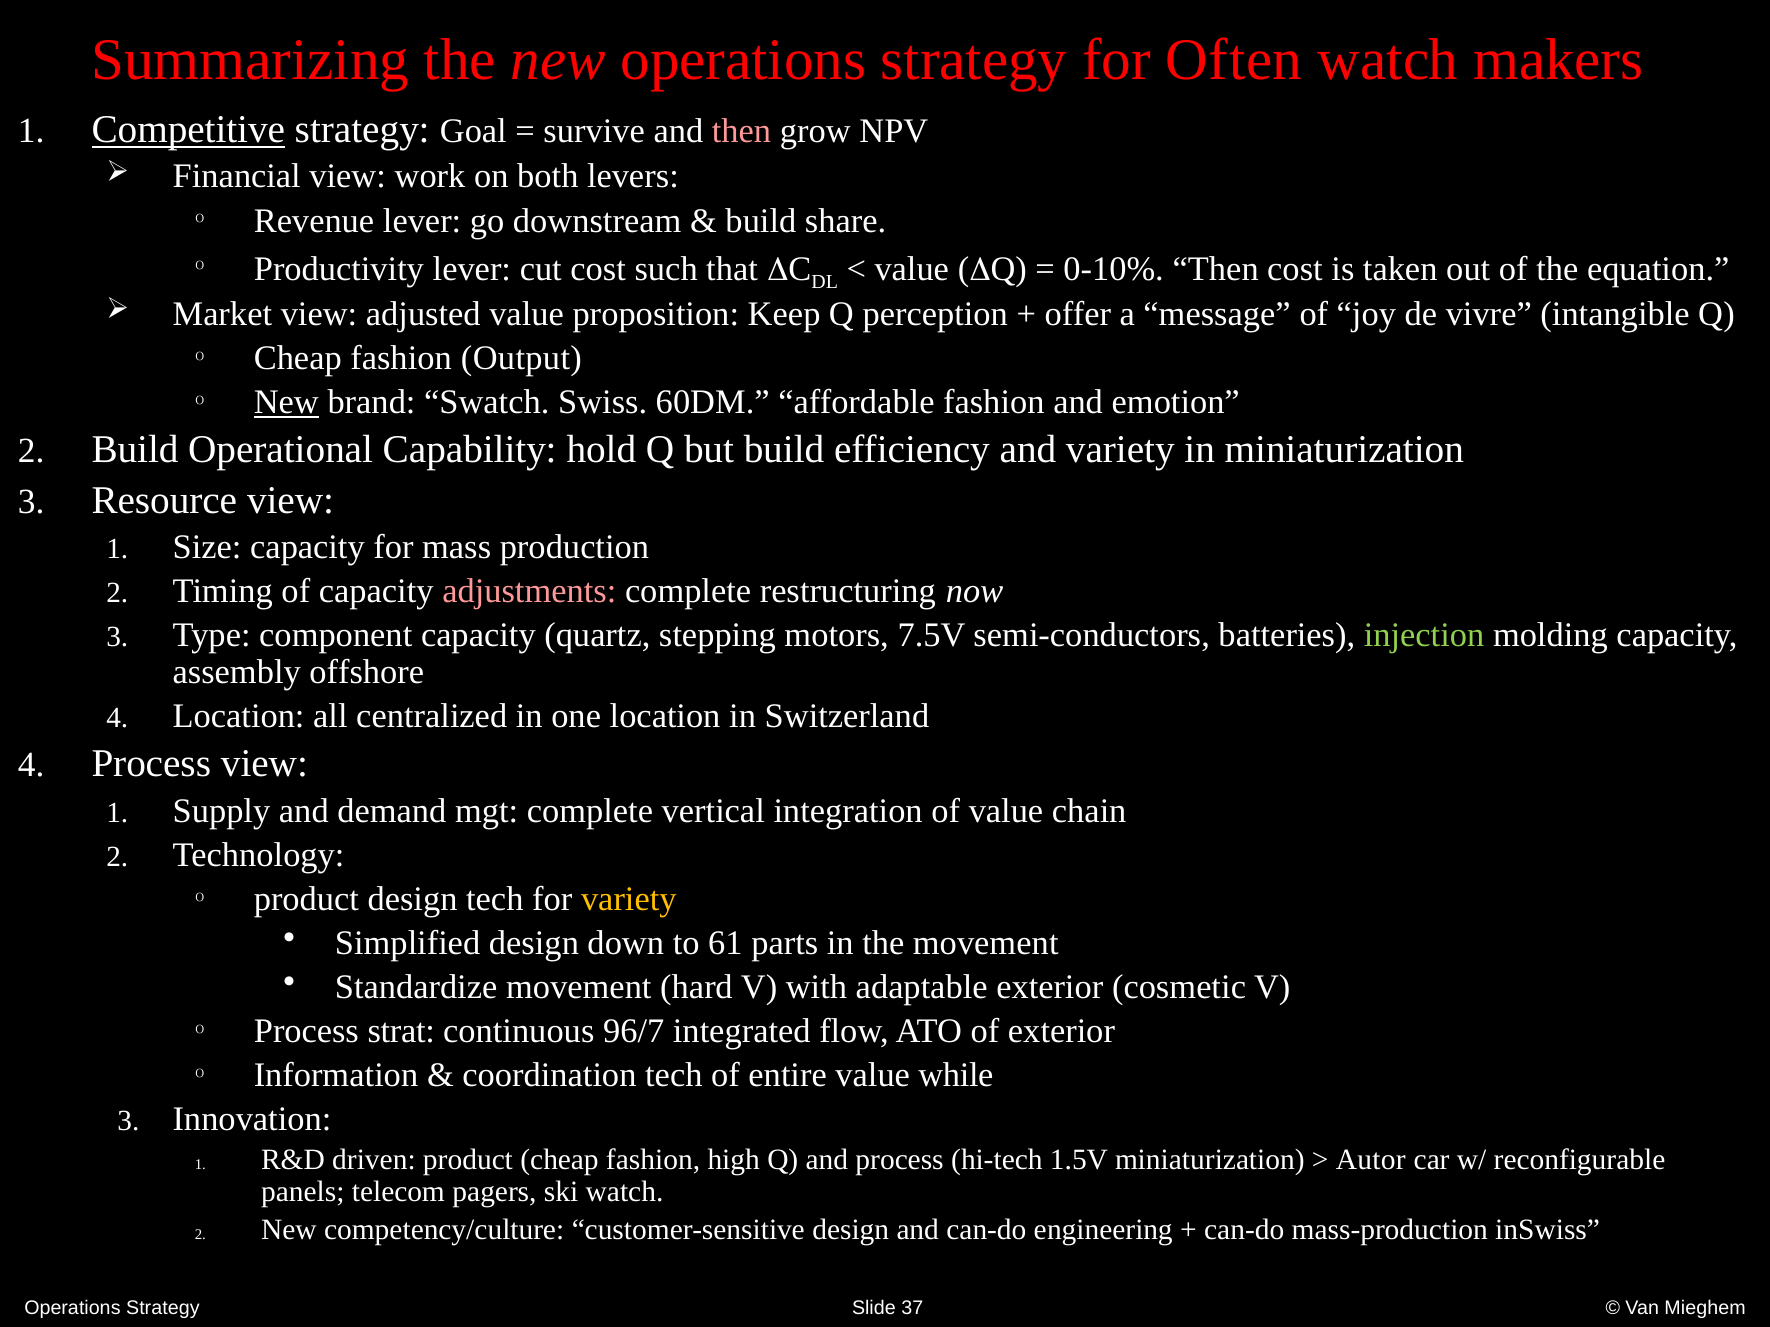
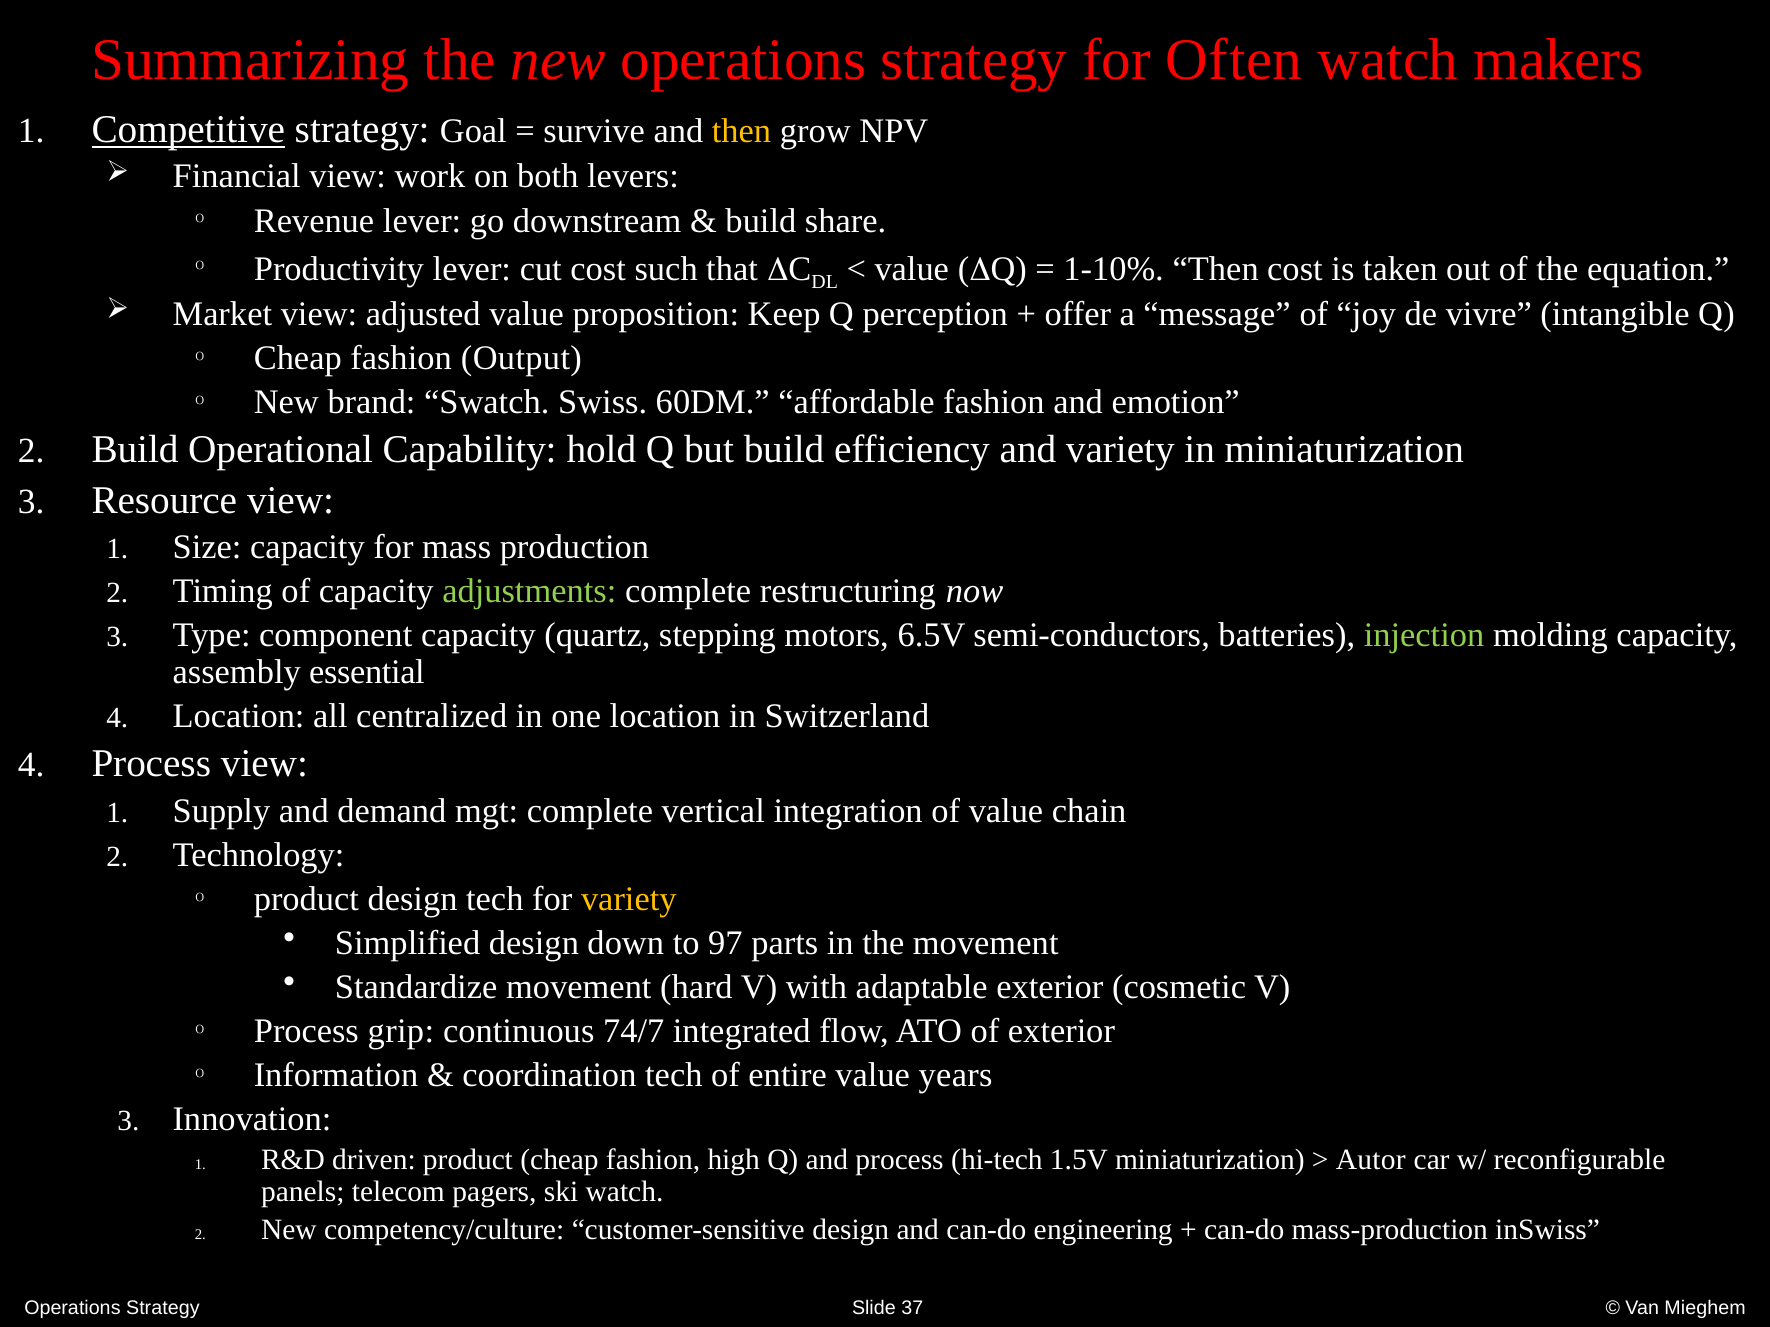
then at (742, 131) colour: pink -> yellow
0-10%: 0-10% -> 1-10%
New at (286, 402) underline: present -> none
adjustments colour: pink -> light green
7.5V: 7.5V -> 6.5V
offshore: offshore -> essential
61: 61 -> 97
strat: strat -> grip
96/7: 96/7 -> 74/7
while: while -> years
